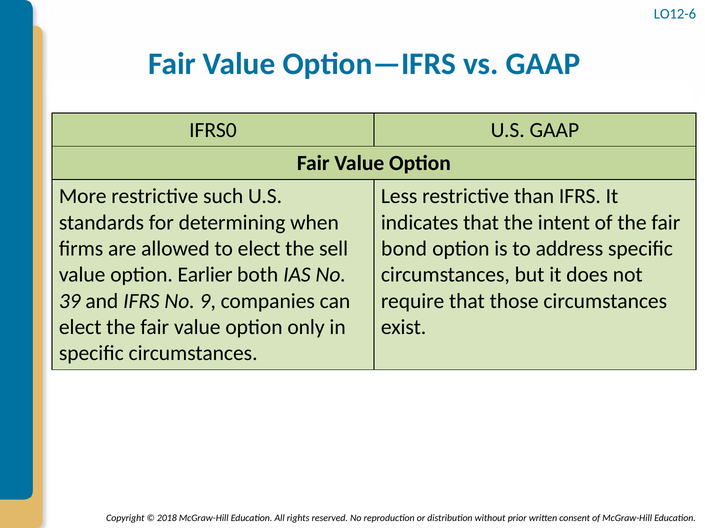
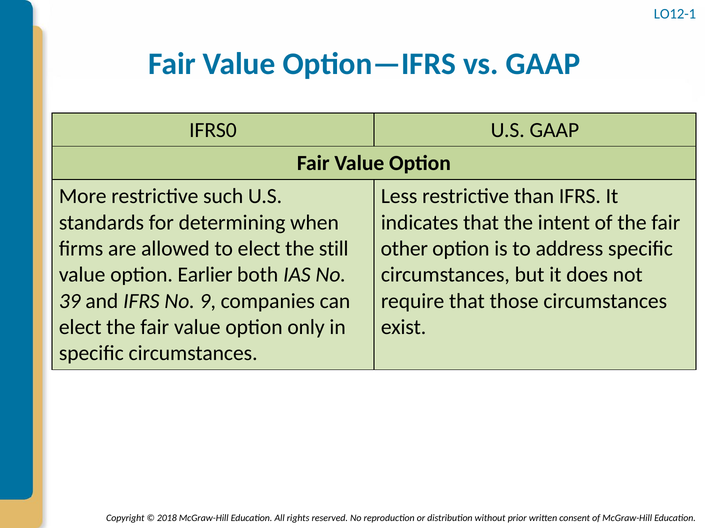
LO12-6: LO12-6 -> LO12-1
sell: sell -> still
bond: bond -> other
